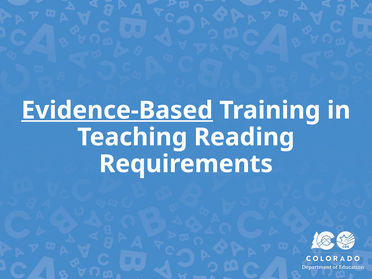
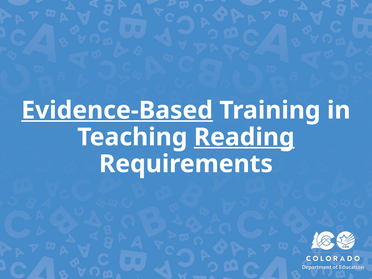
Reading underline: none -> present
